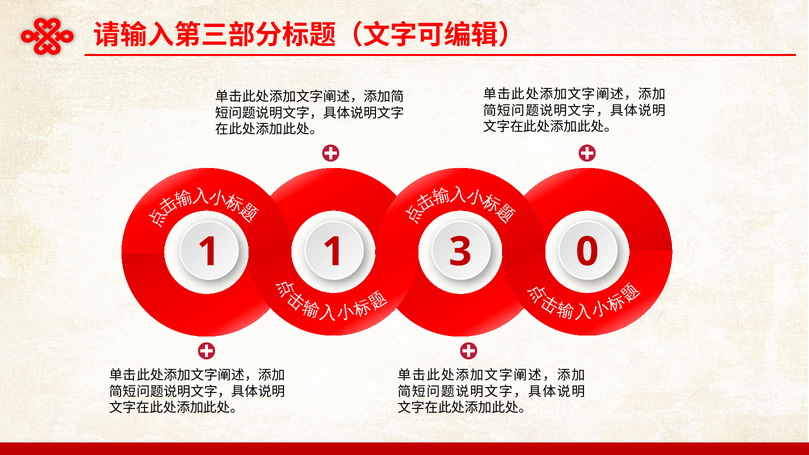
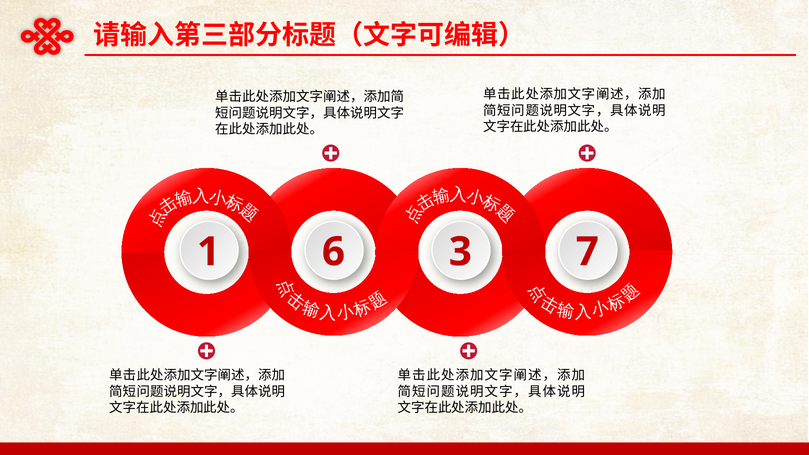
1 1: 1 -> 6
0: 0 -> 7
